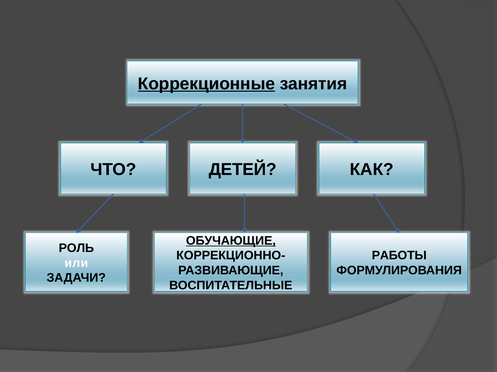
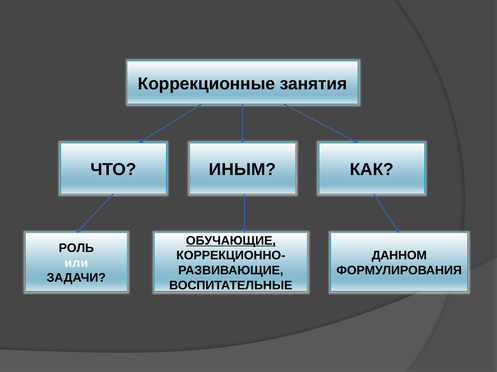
Коррекционные underline: present -> none
ДЕТЕЙ: ДЕТЕЙ -> ИНЫМ
РАБОТЫ: РАБОТЫ -> ДАННОМ
